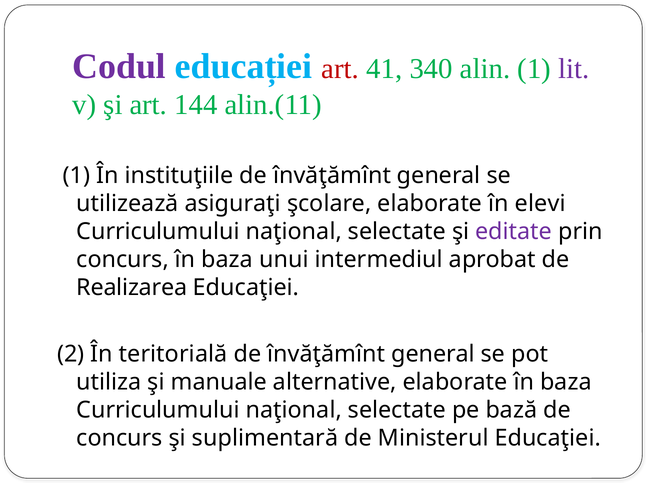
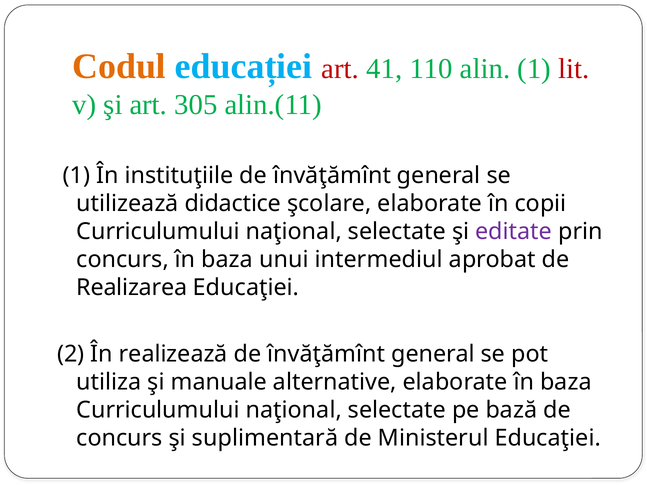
Codul colour: purple -> orange
340: 340 -> 110
lit colour: purple -> red
144: 144 -> 305
asiguraţi: asiguraţi -> didactice
elevi: elevi -> copii
teritorială: teritorială -> realizează
